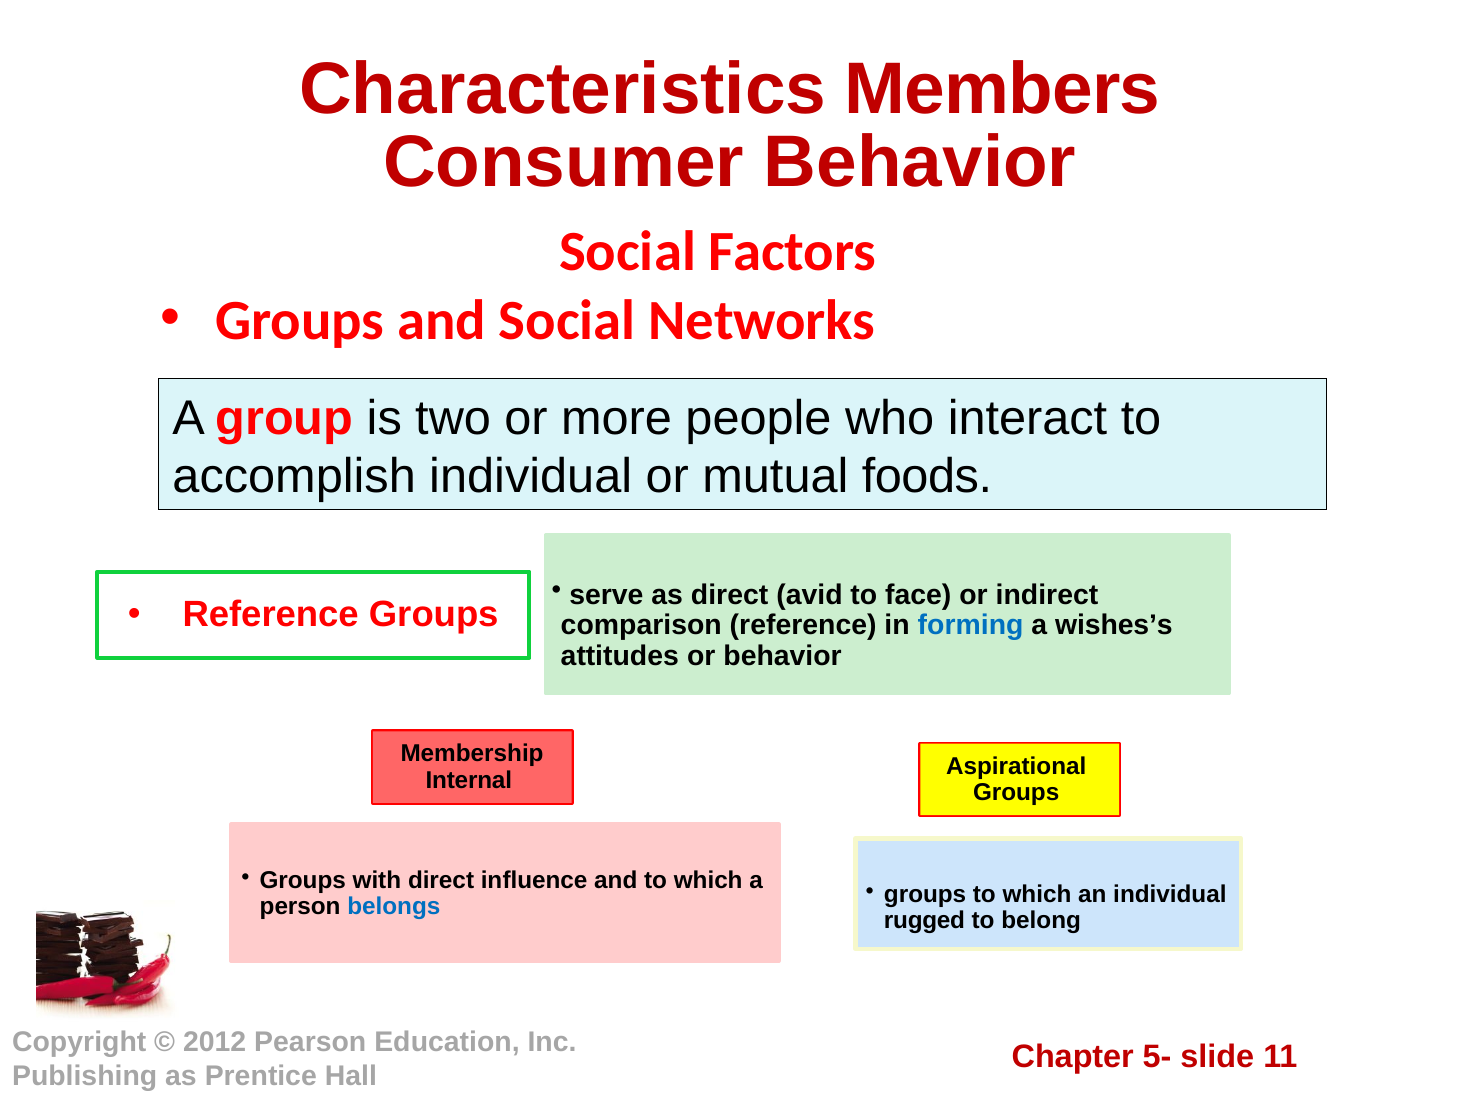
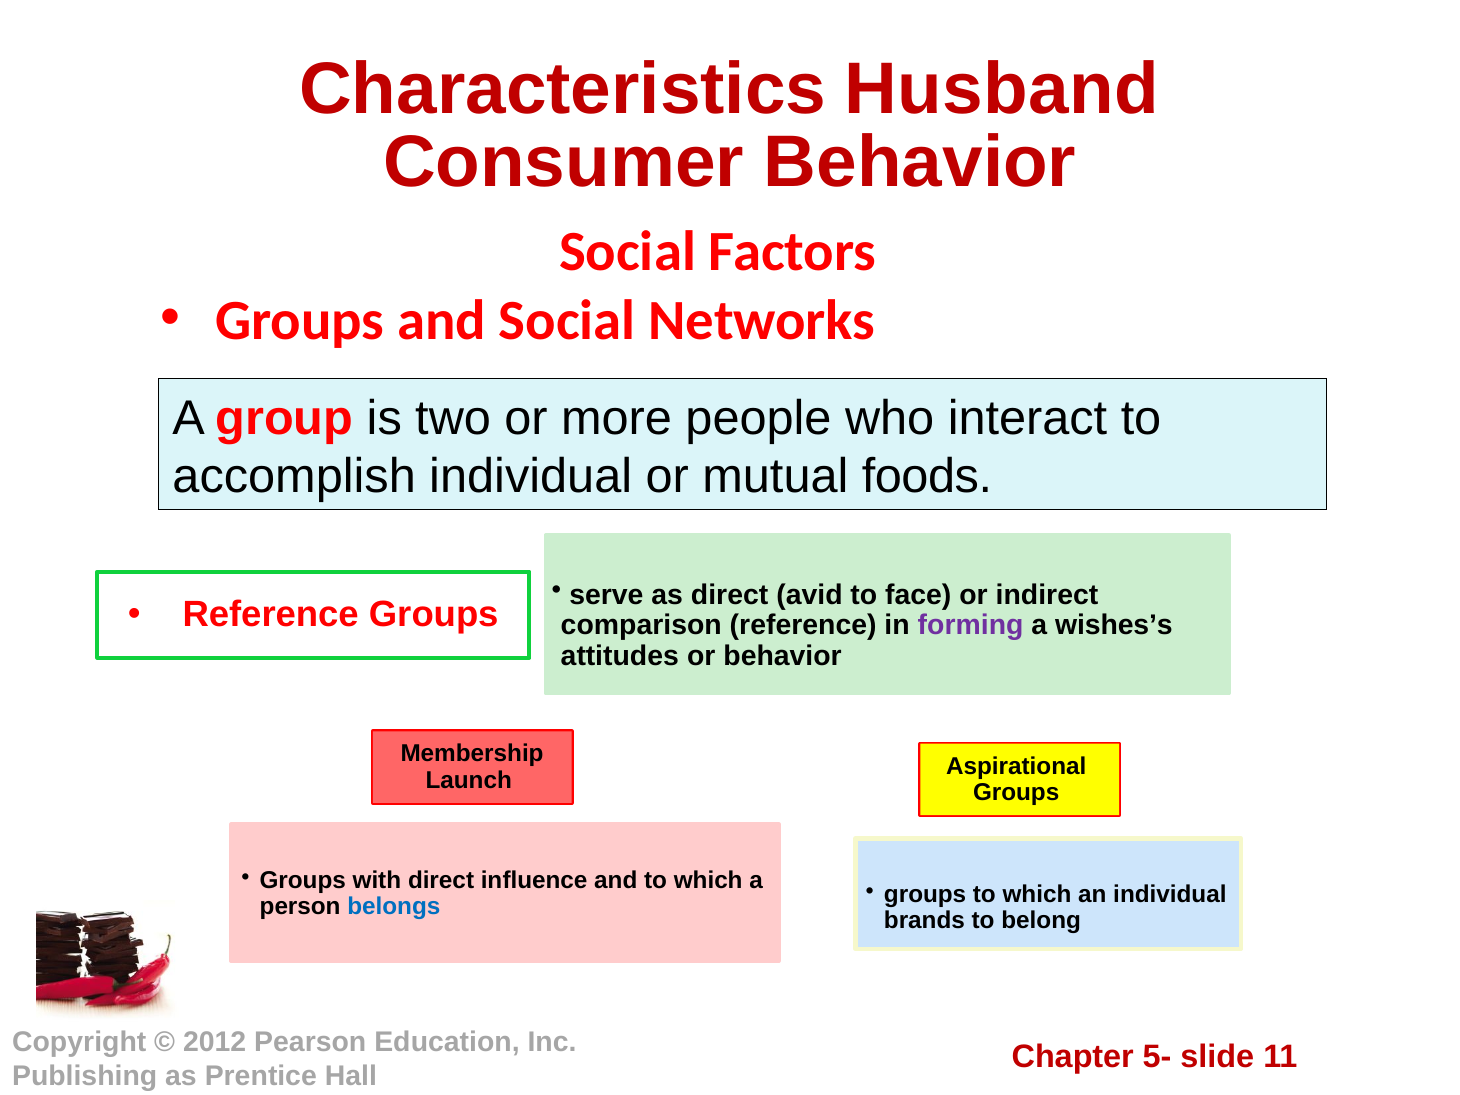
Members: Members -> Husband
forming colour: blue -> purple
Internal: Internal -> Launch
rugged: rugged -> brands
